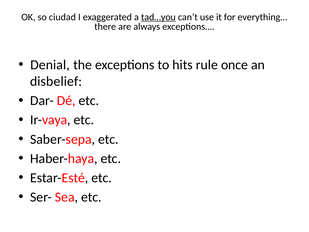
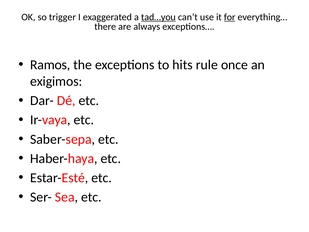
ciudad: ciudad -> trigger
for underline: none -> present
Denial: Denial -> Ramos
disbelief: disbelief -> exigimos
